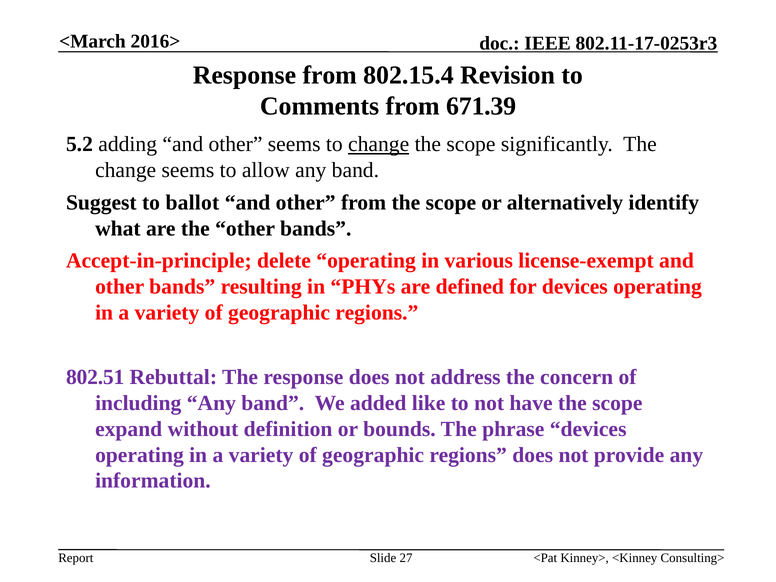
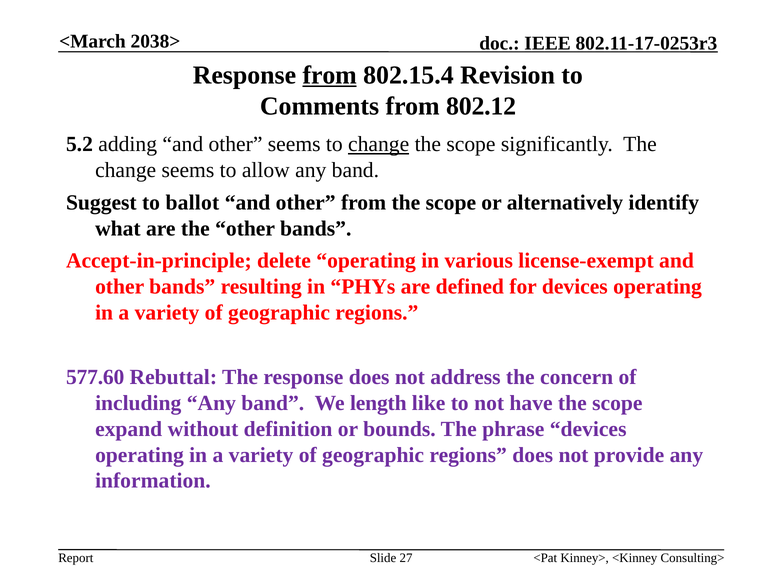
2016>: 2016> -> 2038>
from at (330, 75) underline: none -> present
671.39: 671.39 -> 802.12
802.51: 802.51 -> 577.60
added: added -> length
